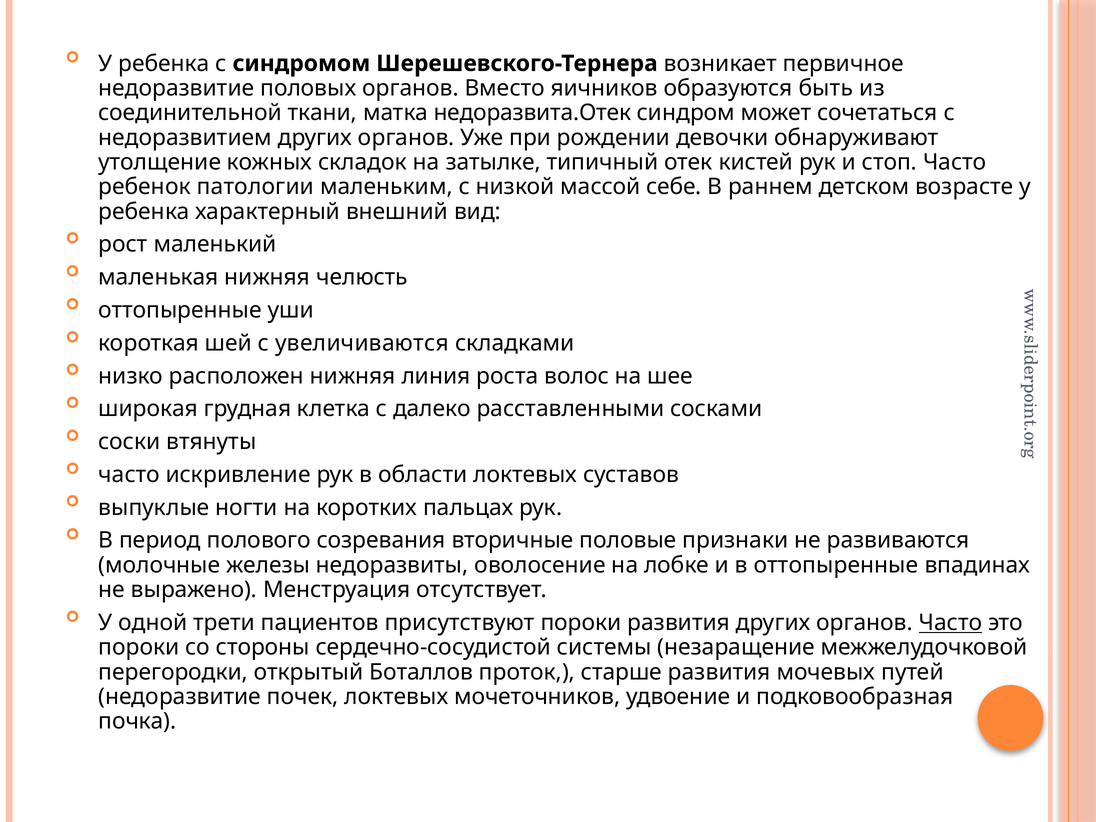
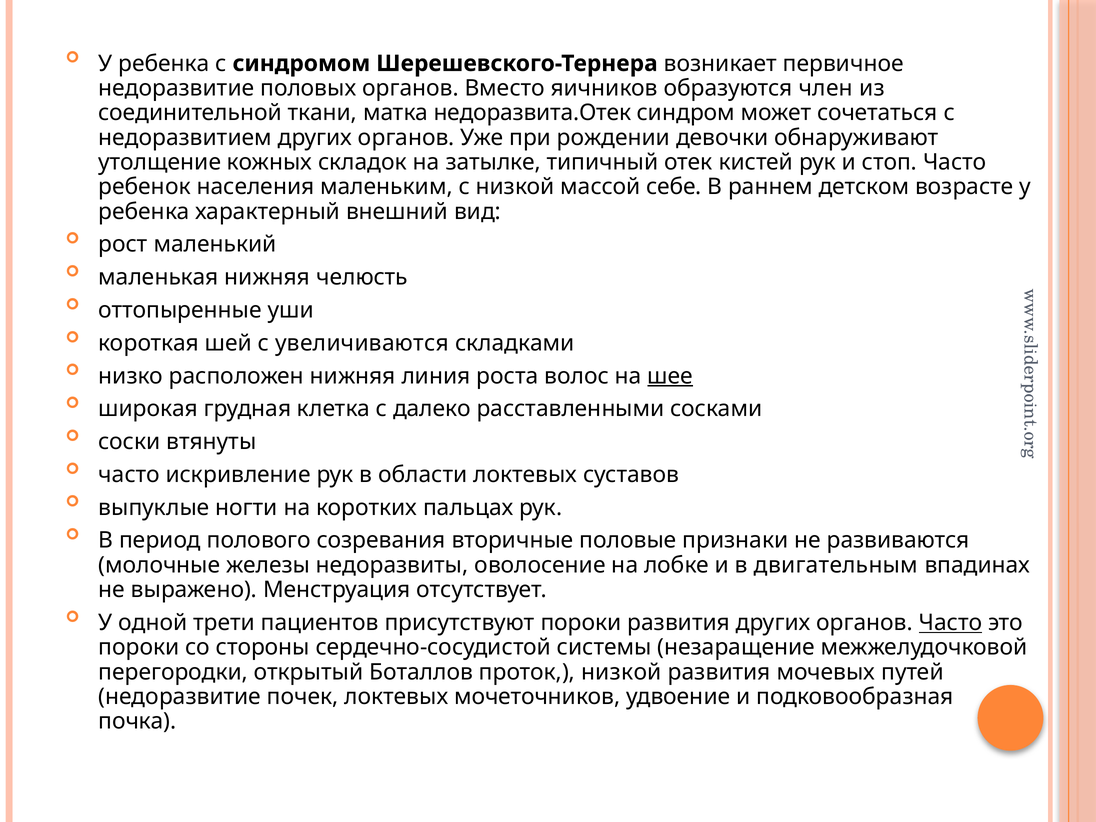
быть: быть -> член
патологии: патологии -> населения
шее underline: none -> present
в оттопыренные: оттопыренные -> двигательным
проток старше: старше -> низкой
